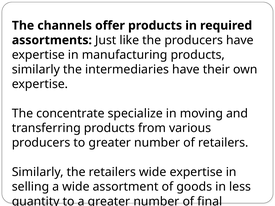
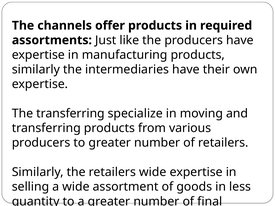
The concentrate: concentrate -> transferring
